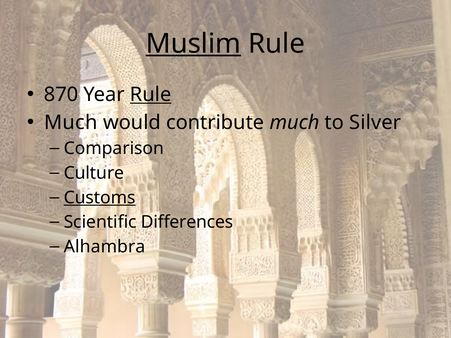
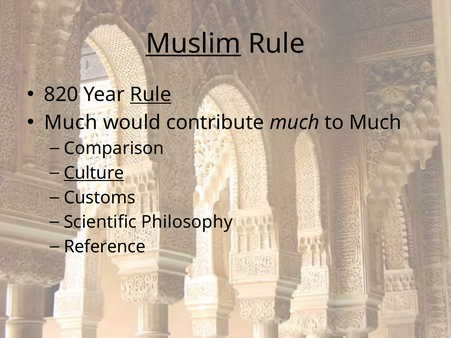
870: 870 -> 820
to Silver: Silver -> Much
Culture underline: none -> present
Customs underline: present -> none
Differences: Differences -> Philosophy
Alhambra: Alhambra -> Reference
